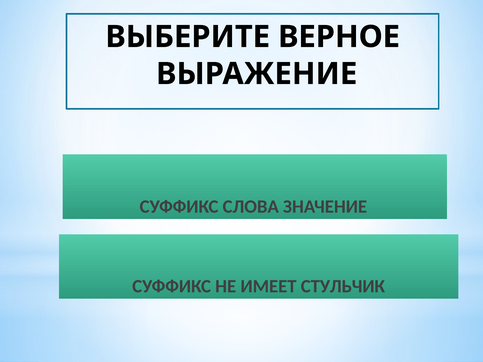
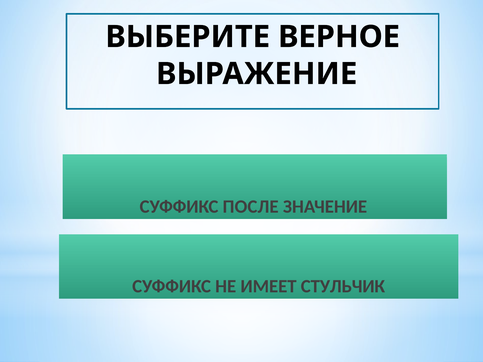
СЛОВА: СЛОВА -> ПОСЛЕ
